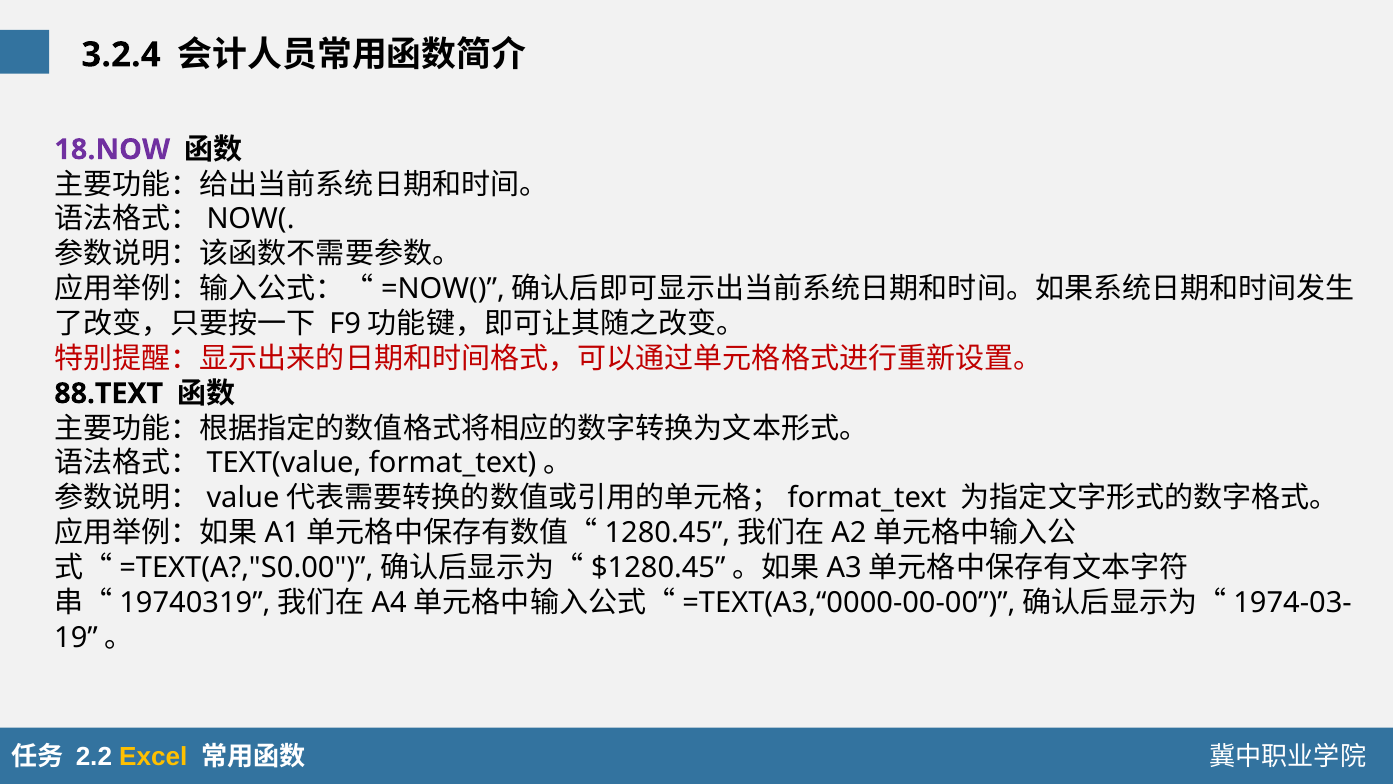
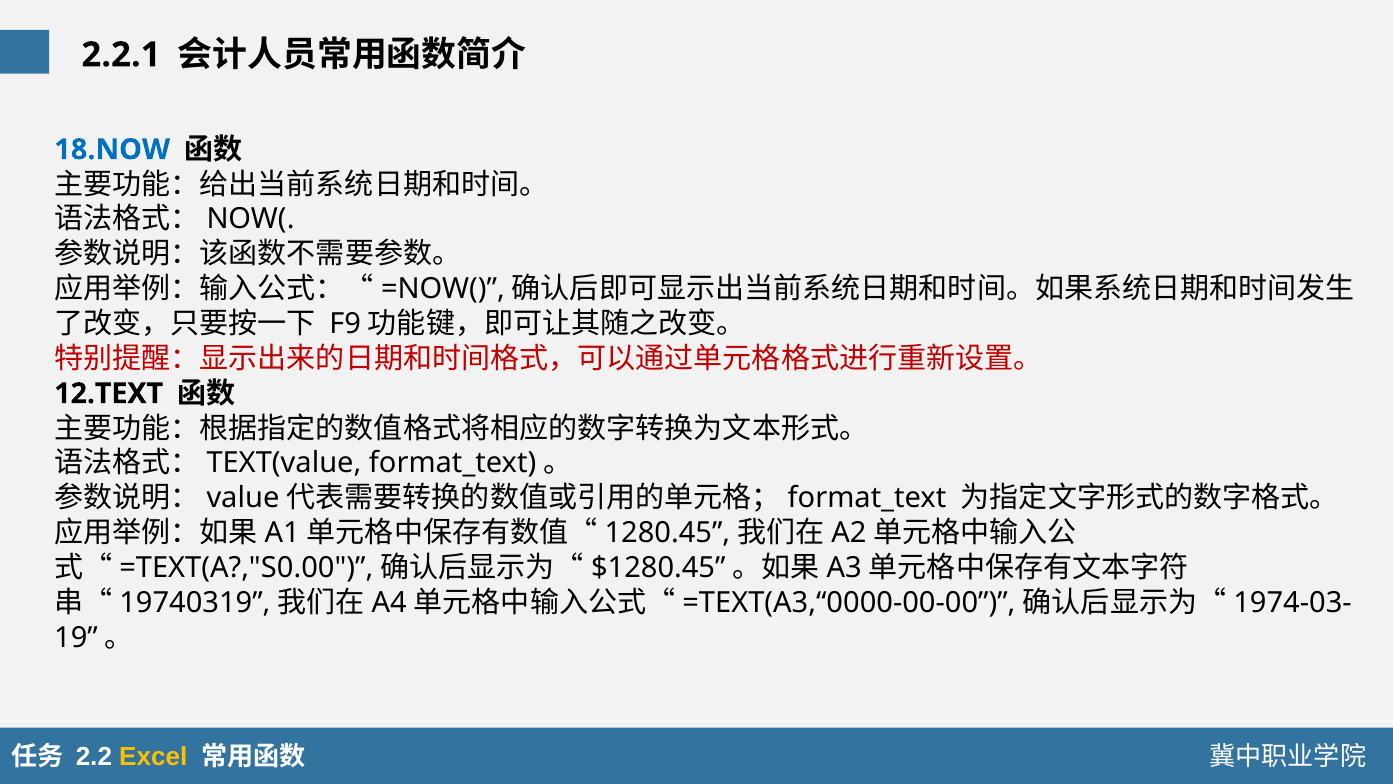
3.2.4: 3.2.4 -> 2.2.1
18.NOW colour: purple -> blue
88.TEXT: 88.TEXT -> 12.TEXT
